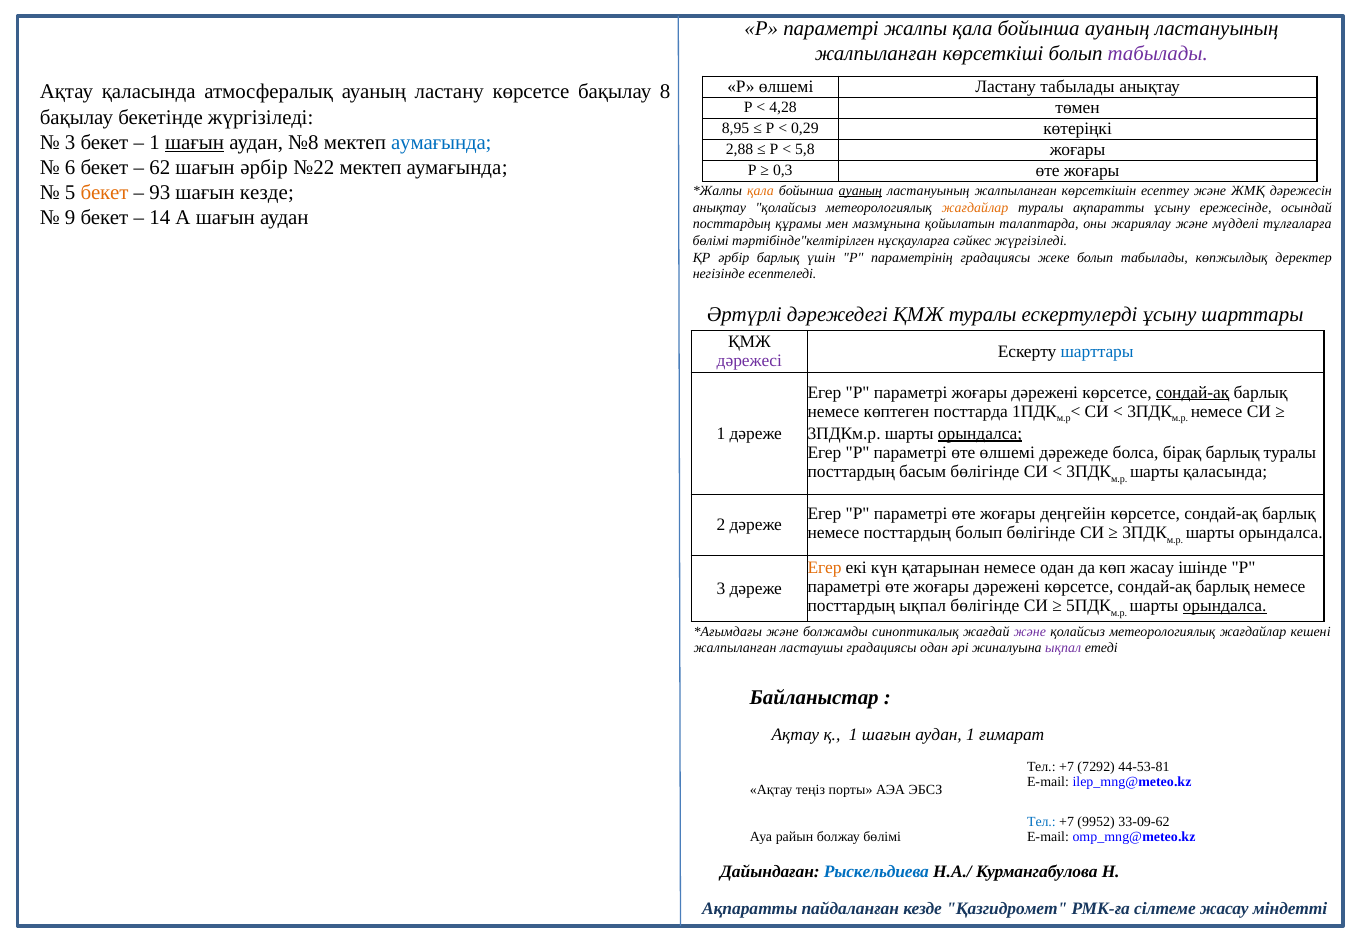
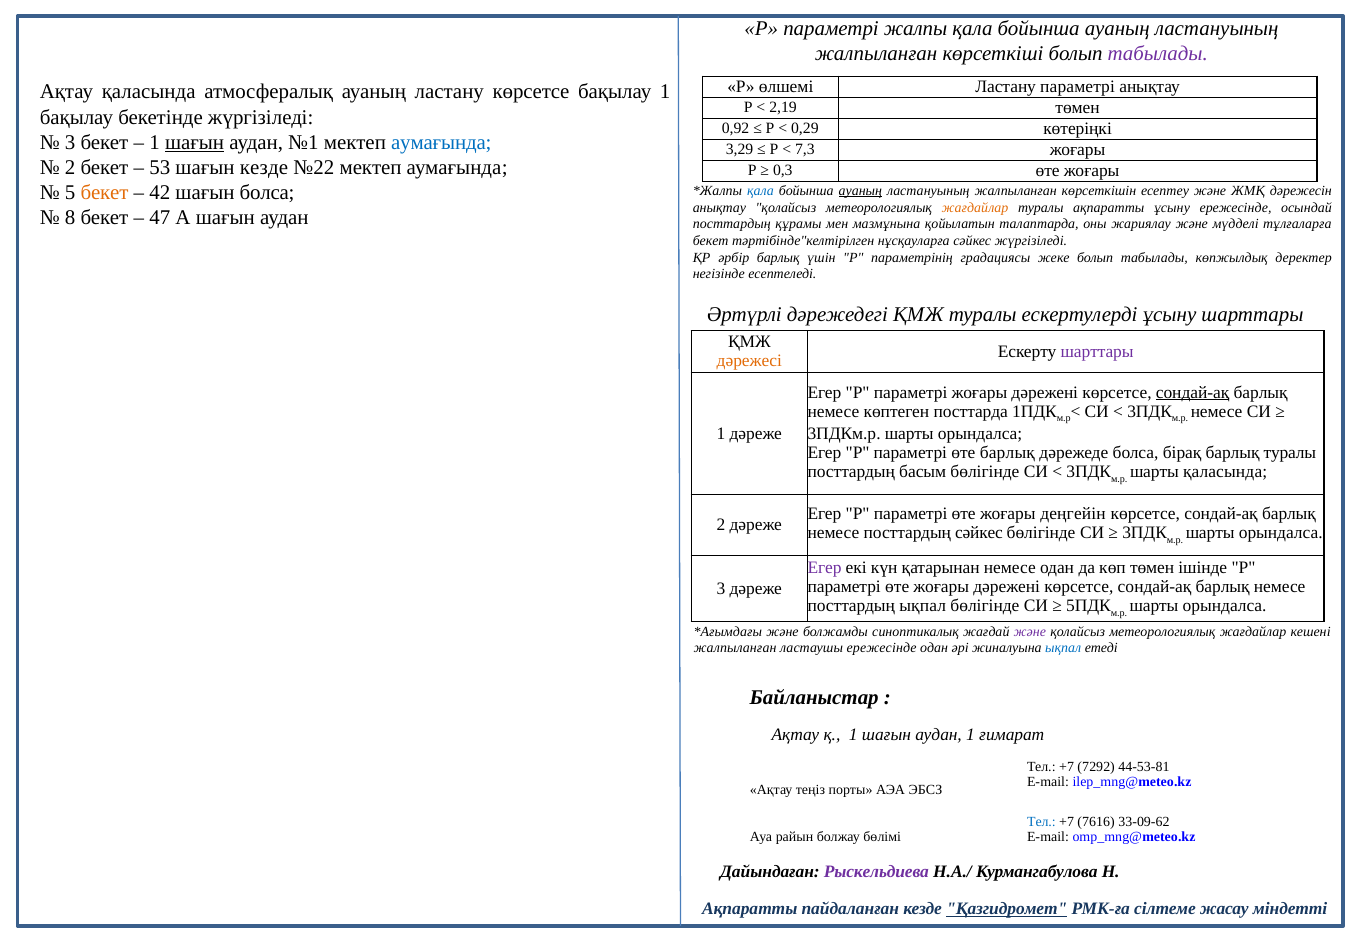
Ластану табылады: табылады -> параметрі
бақылау 8: 8 -> 1
4,28: 4,28 -> 2,19
8,95: 8,95 -> 0,92
№8: №8 -> №1
2,88: 2,88 -> 3,29
5,8: 5,8 -> 7,3
6 at (70, 167): 6 -> 2
62: 62 -> 53
шағын әрбір: әрбір -> кезде
93: 93 -> 42
шағын кезде: кезде -> болса
қала at (760, 191) colour: orange -> blue
9: 9 -> 8
14: 14 -> 47
бөлімі at (711, 241): бөлімі -> бекет
шарттары at (1097, 352) colour: blue -> purple
дәрежесі colour: purple -> orange
орындалса at (980, 434) underline: present -> none
өте өлшемі: өлшемі -> барлық
посттардың болып: болып -> сәйкес
Егер at (825, 568) colour: orange -> purple
көп жасау: жасау -> төмен
орындалса at (1225, 606) underline: present -> none
ластаушы градациясы: градациясы -> ережесінде
ықпал at (1063, 648) colour: purple -> blue
9952: 9952 -> 7616
Рыскельдиева colour: blue -> purple
Қазгидромет underline: none -> present
